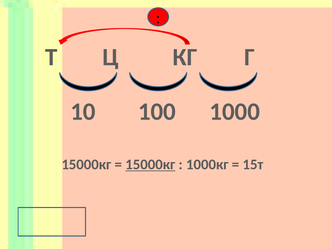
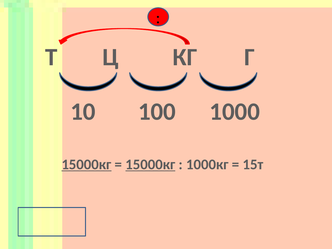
15000кг at (86, 165) underline: none -> present
